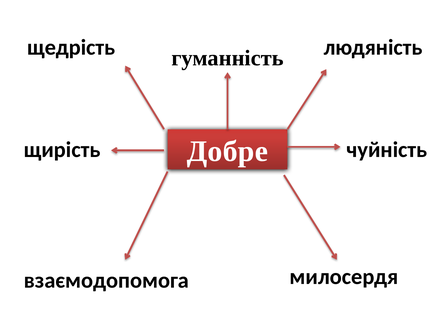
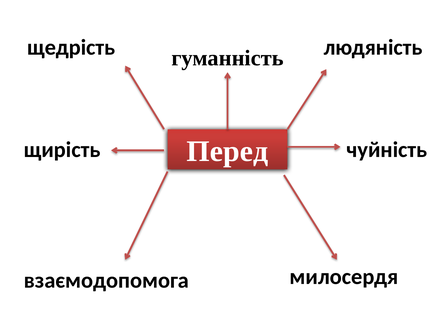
Добре: Добре -> Перед
